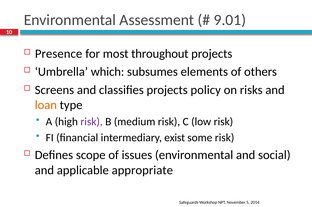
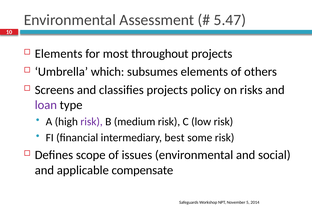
9.01: 9.01 -> 5.47
Presence at (59, 54): Presence -> Elements
loan colour: orange -> purple
exist: exist -> best
appropriate: appropriate -> compensate
